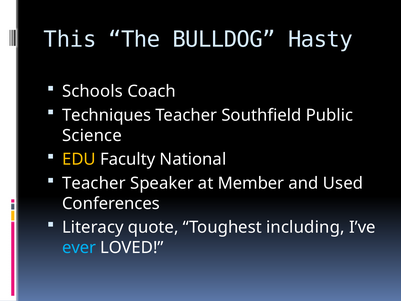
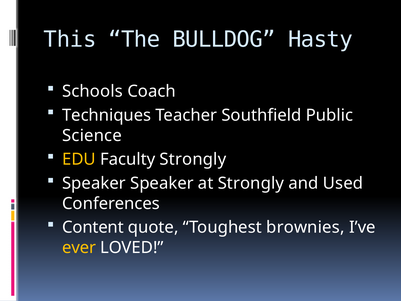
Faculty National: National -> Strongly
Teacher at (94, 183): Teacher -> Speaker
at Member: Member -> Strongly
Literacy: Literacy -> Content
including: including -> brownies
ever colour: light blue -> yellow
